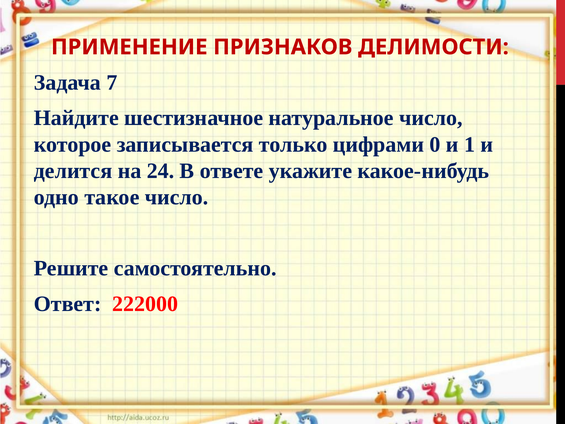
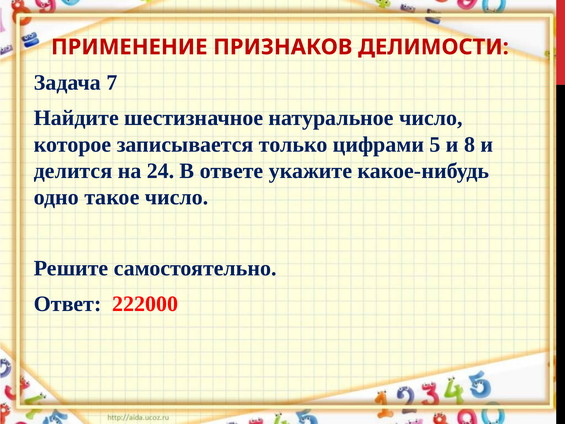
0: 0 -> 5
1: 1 -> 8
